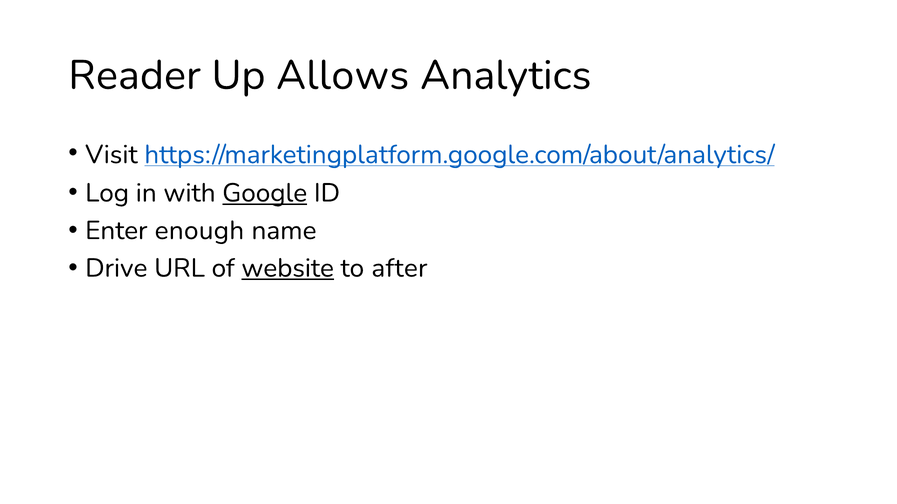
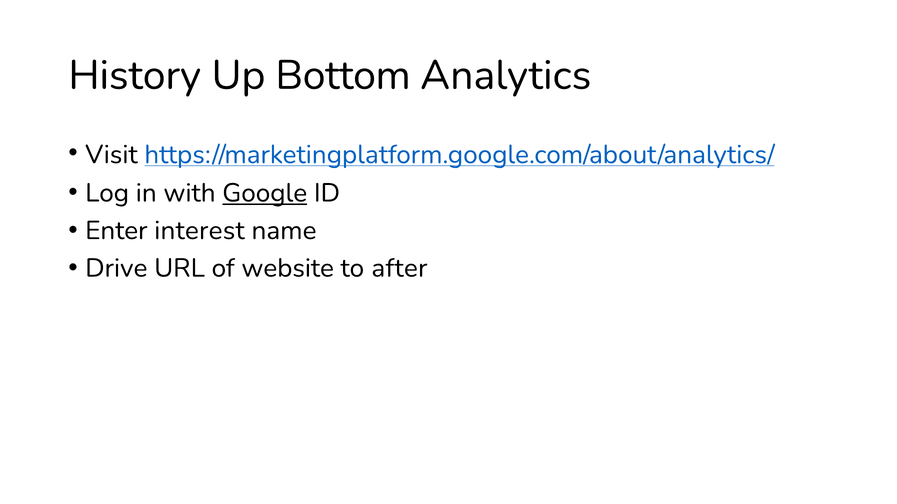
Reader: Reader -> History
Allows: Allows -> Bottom
enough: enough -> interest
website underline: present -> none
